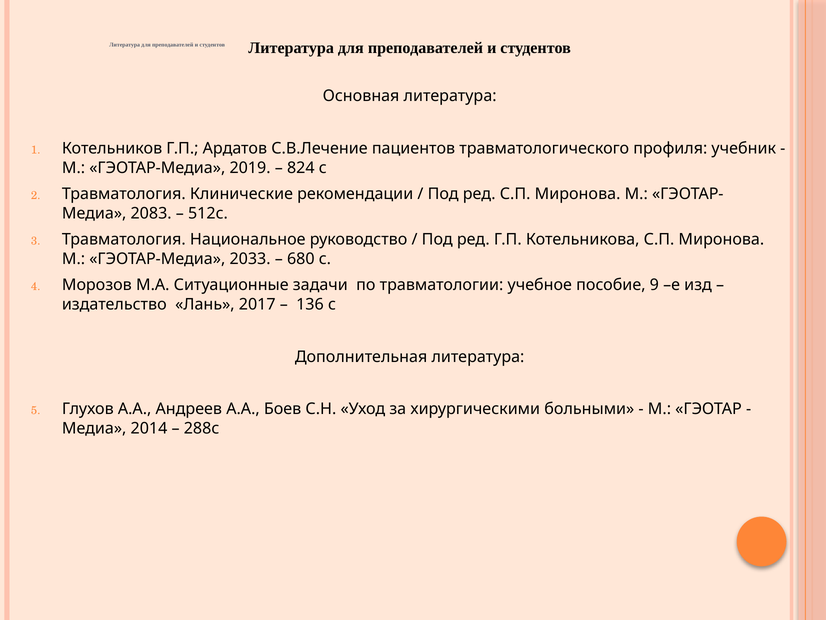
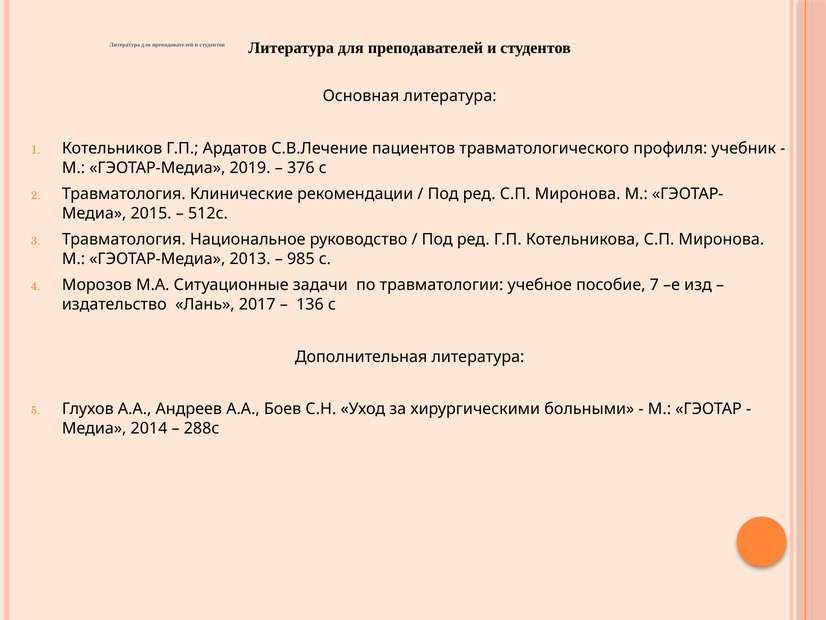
824: 824 -> 376
2083: 2083 -> 2015
2033: 2033 -> 2013
680: 680 -> 985
9: 9 -> 7
